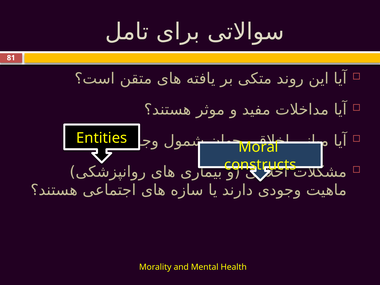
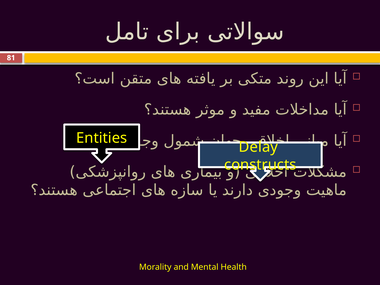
Moral: Moral -> Delay
